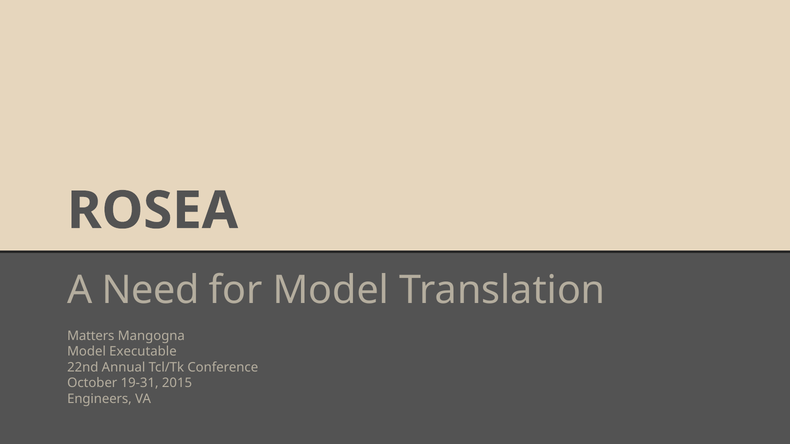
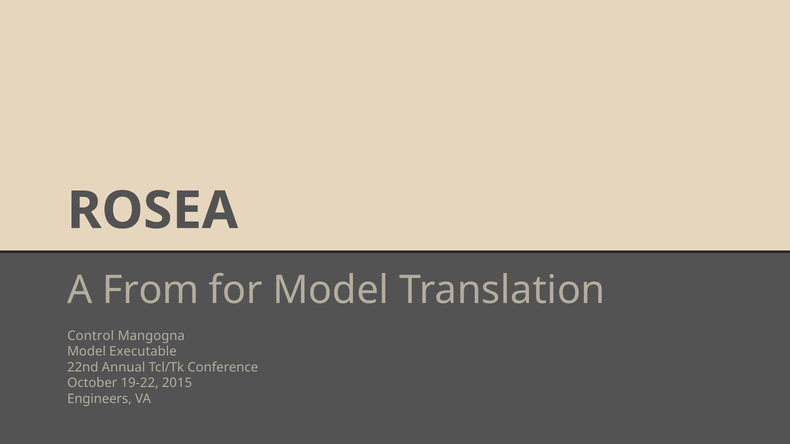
Need: Need -> From
Matters: Matters -> Control
19-31: 19-31 -> 19-22
